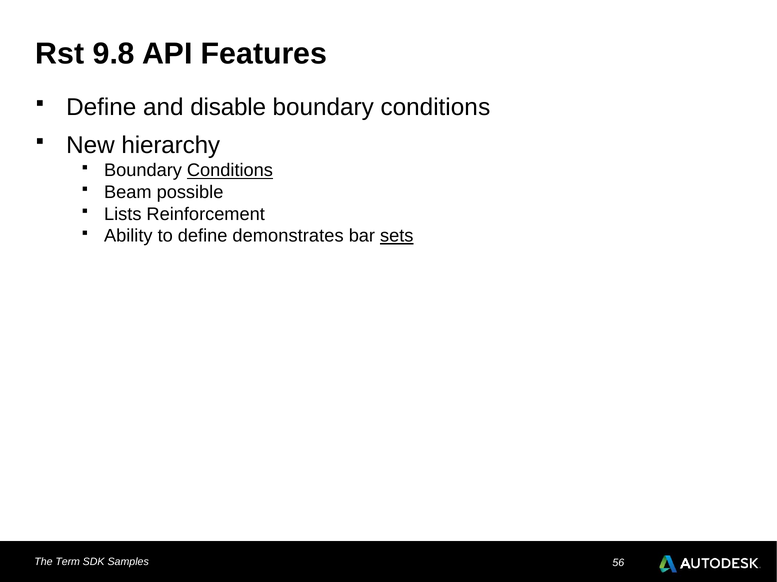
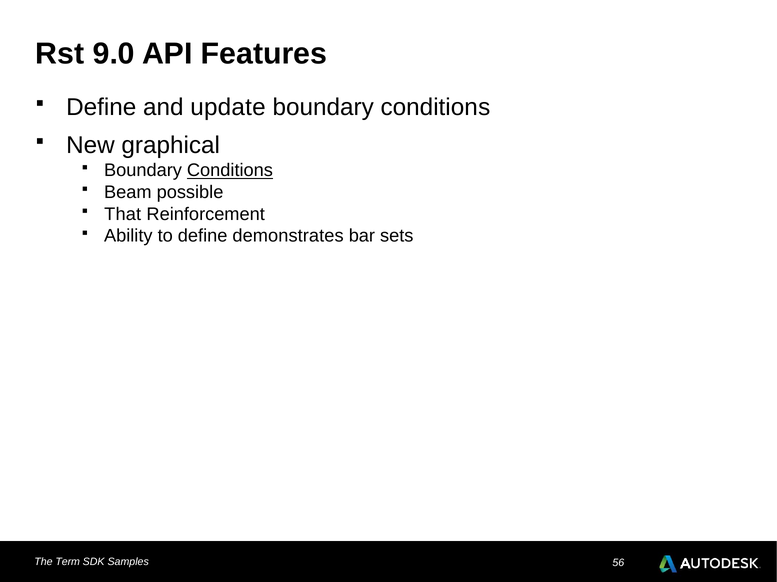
9.8: 9.8 -> 9.0
disable: disable -> update
hierarchy: hierarchy -> graphical
Lists: Lists -> That
sets underline: present -> none
